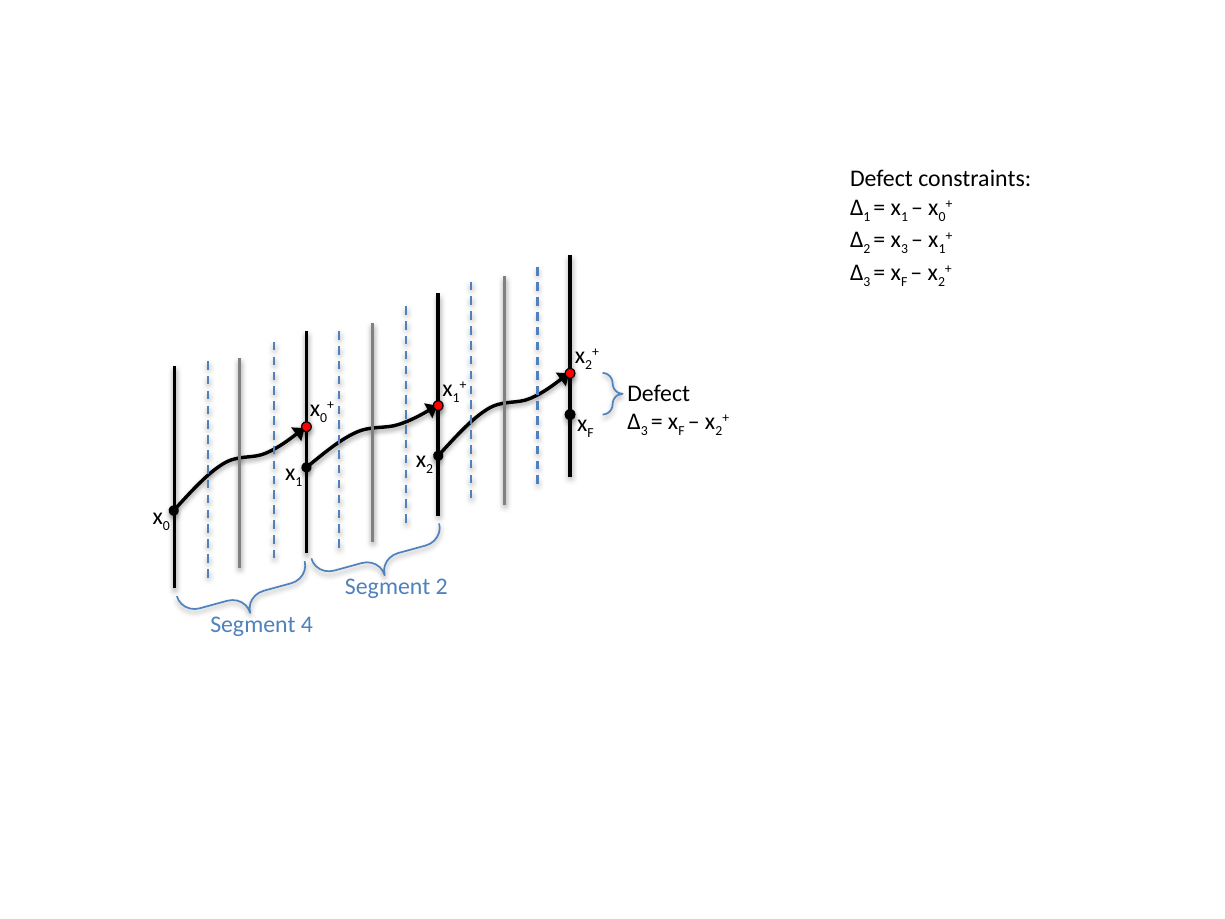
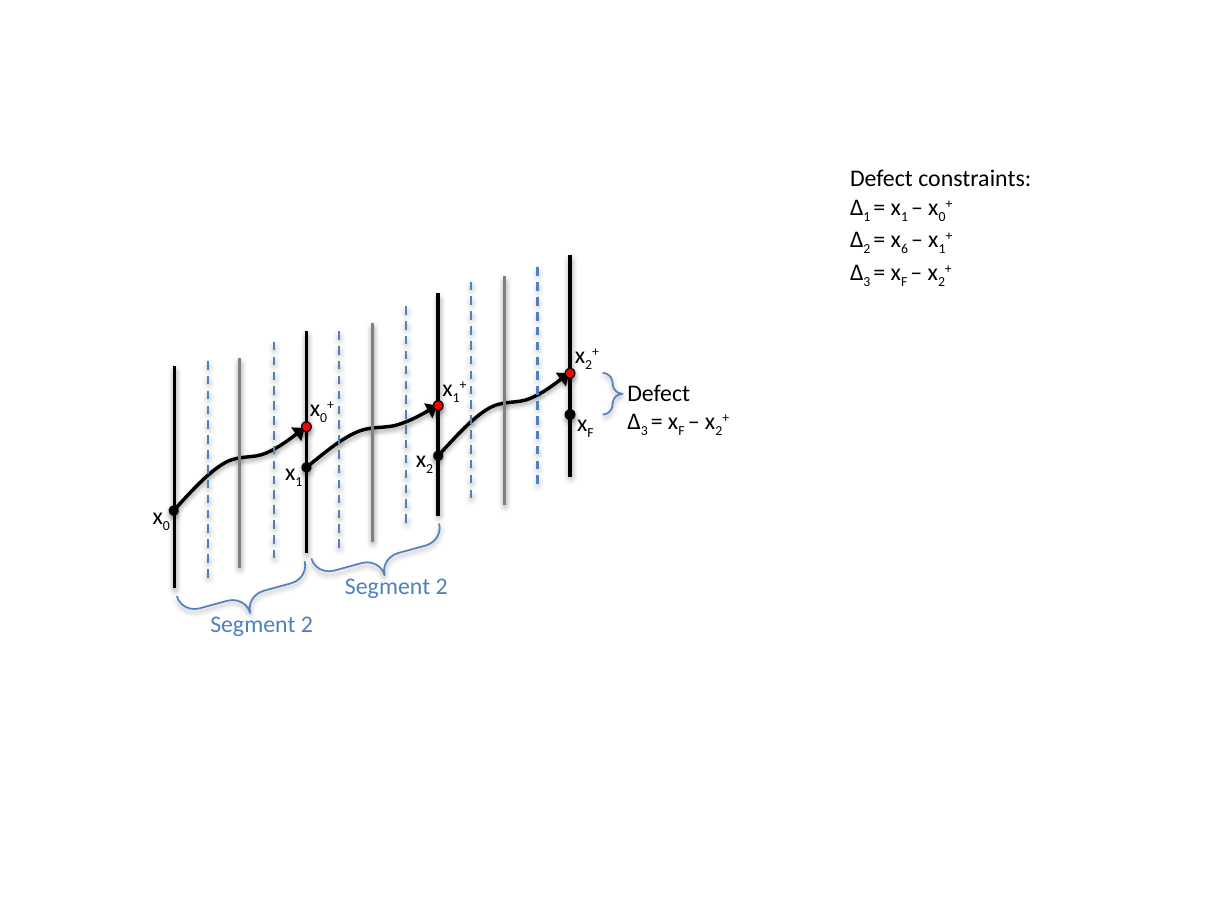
3 at (905, 249): 3 -> 6
4 at (307, 624): 4 -> 2
